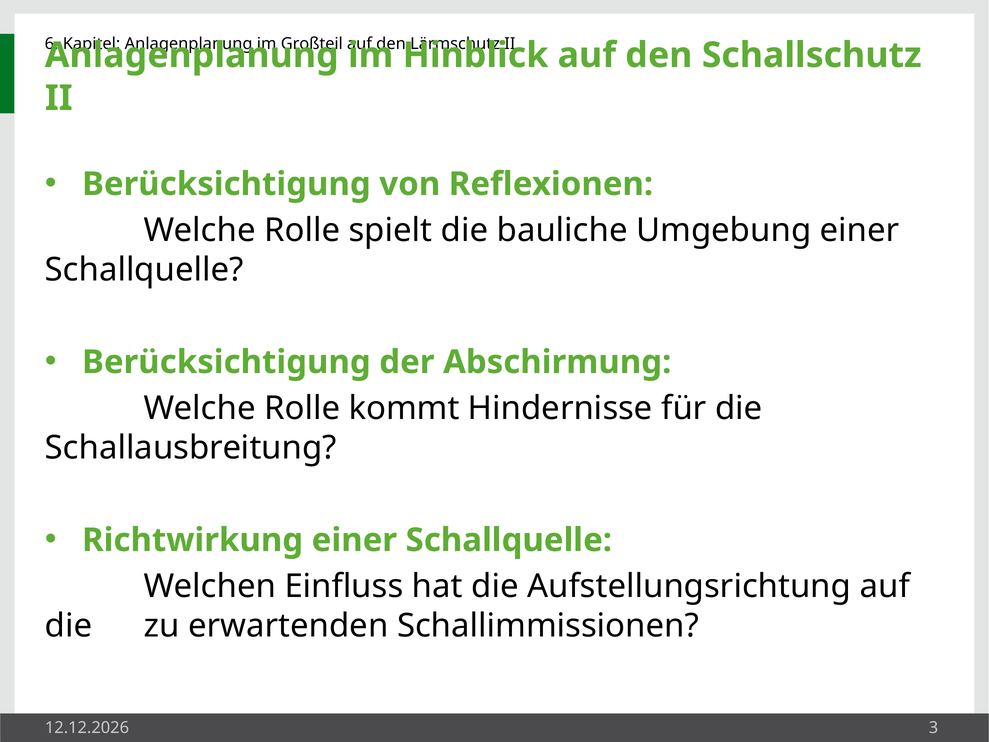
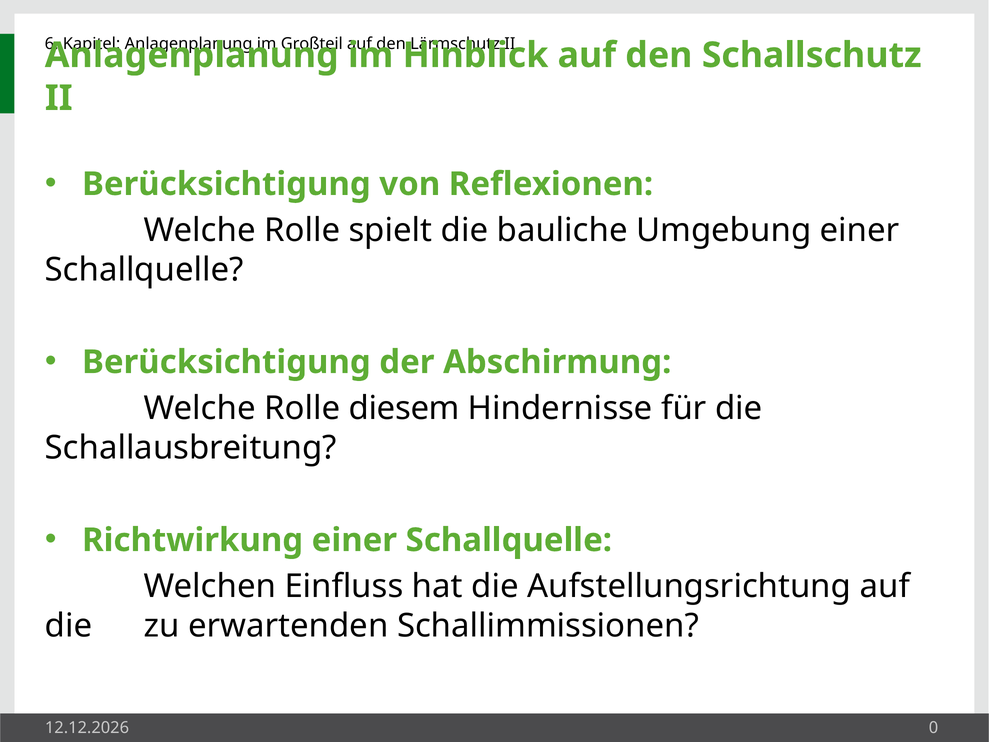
kommt: kommt -> diesem
3: 3 -> 0
